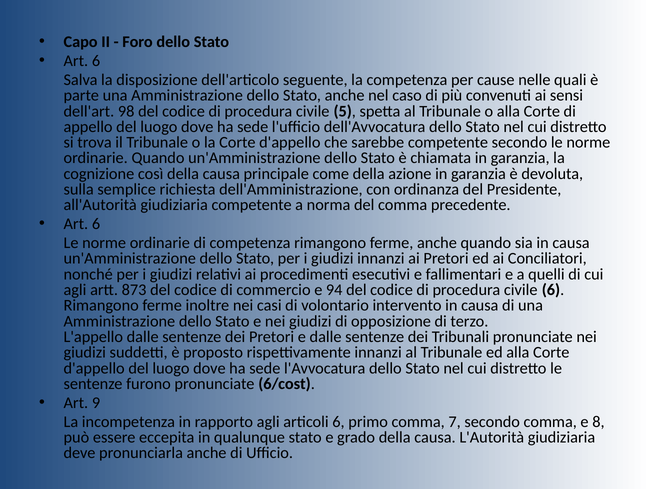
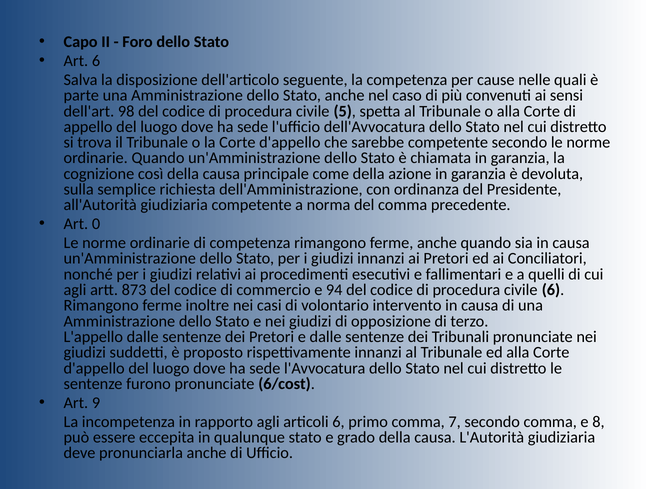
6 at (96, 224): 6 -> 0
